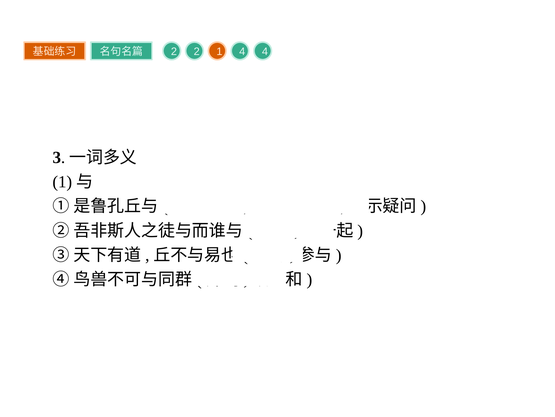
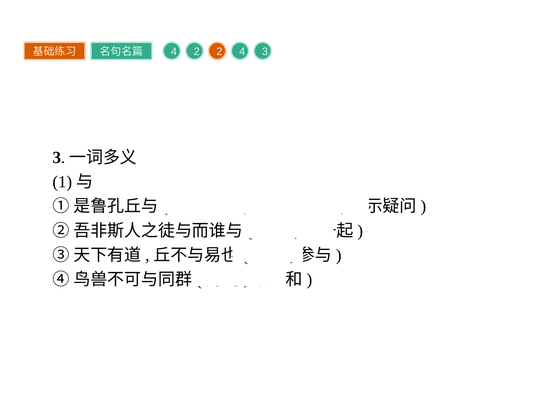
2 at (174, 52): 2 -> 4
2 1: 1 -> 2
4 4: 4 -> 3
